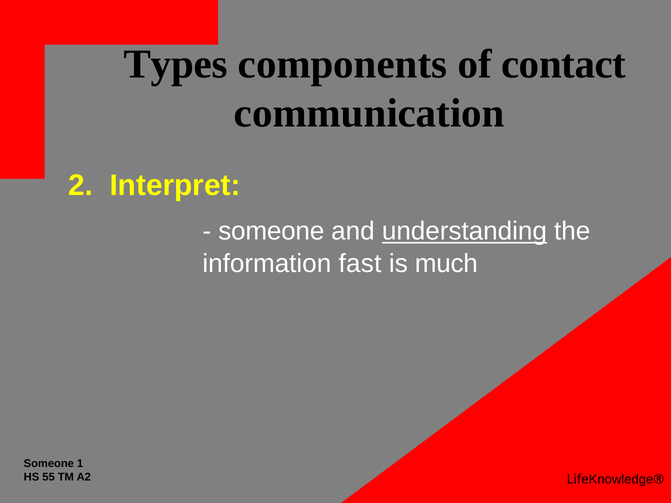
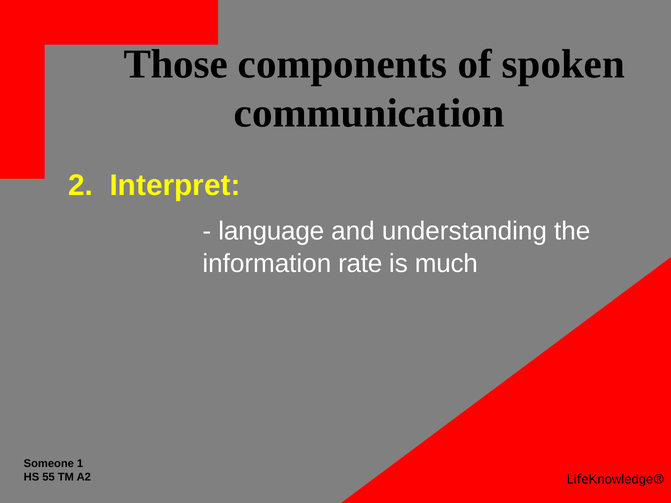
Types: Types -> Those
contact: contact -> spoken
someone at (271, 231): someone -> language
understanding underline: present -> none
fast: fast -> rate
